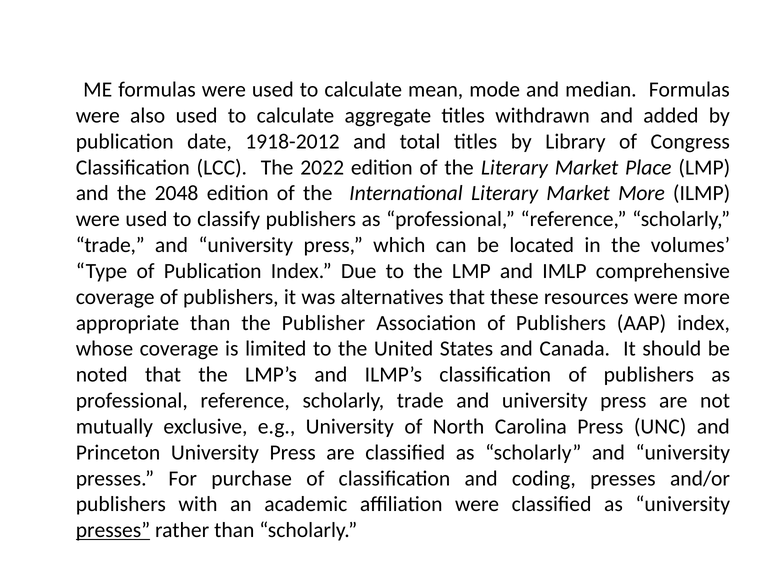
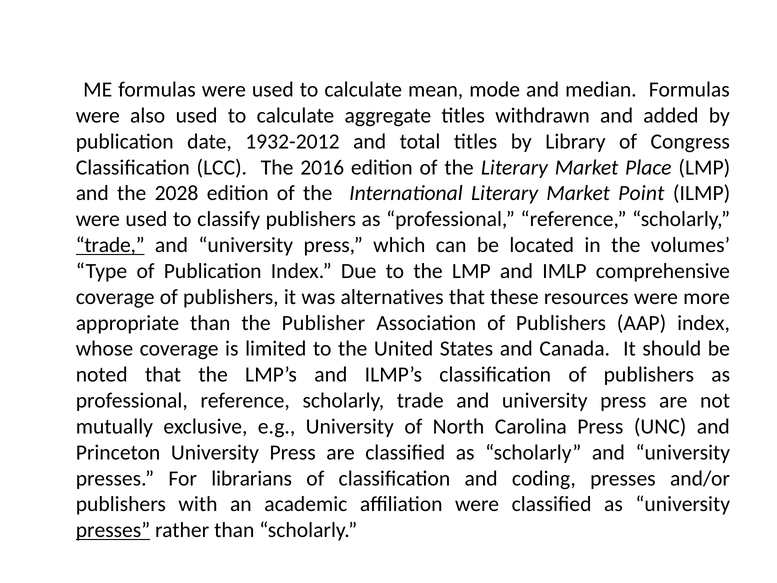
1918-2012: 1918-2012 -> 1932-2012
2022: 2022 -> 2016
2048: 2048 -> 2028
Market More: More -> Point
trade at (110, 245) underline: none -> present
purchase: purchase -> librarians
